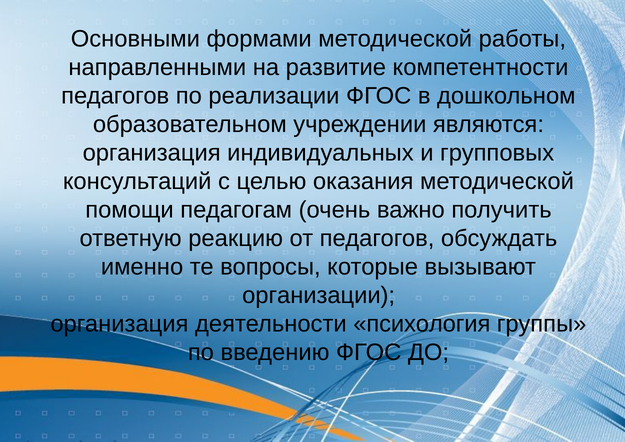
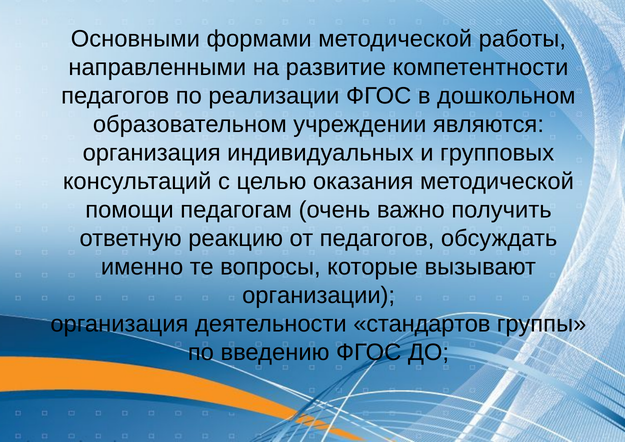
психология: психология -> стандартов
